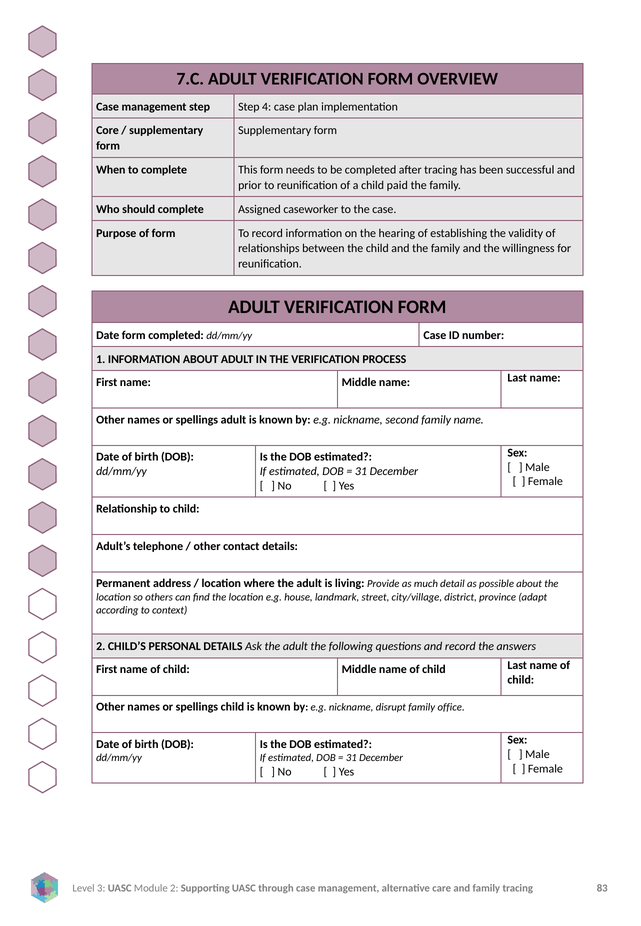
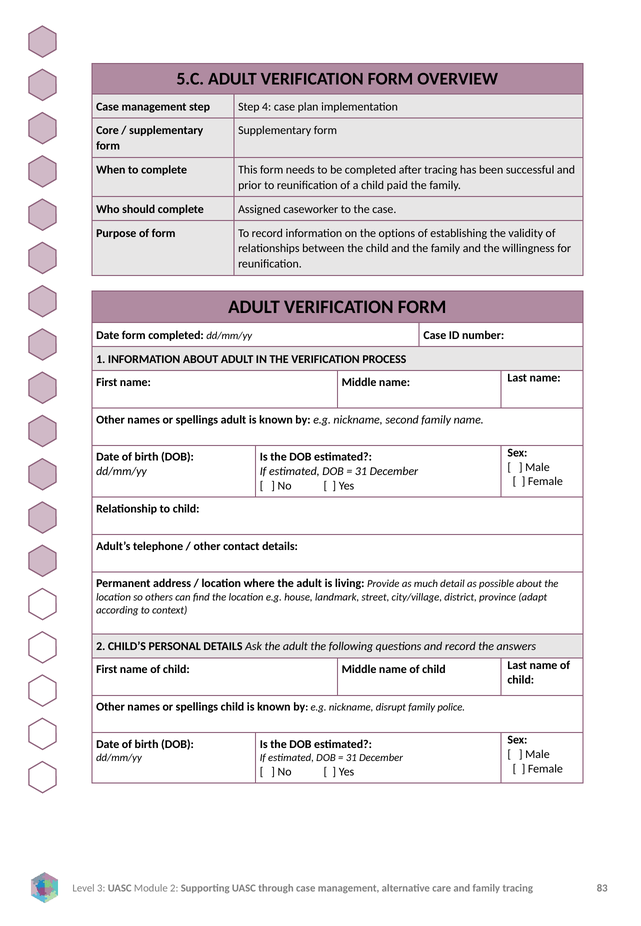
7.C: 7.C -> 5.C
hearing: hearing -> options
office: office -> police
